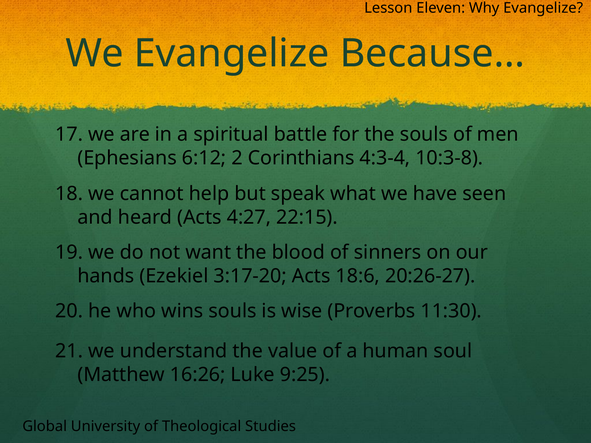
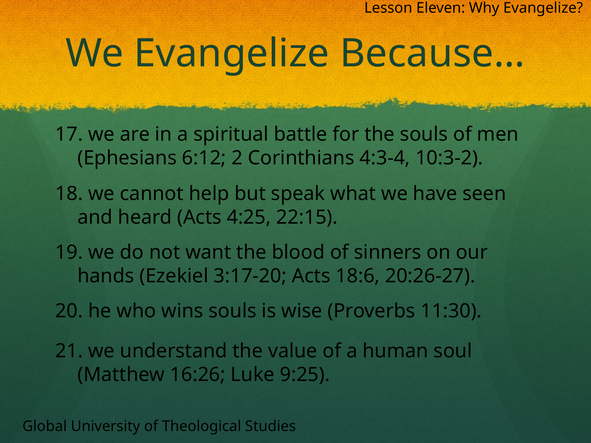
10:3-8: 10:3-8 -> 10:3-2
4:27: 4:27 -> 4:25
